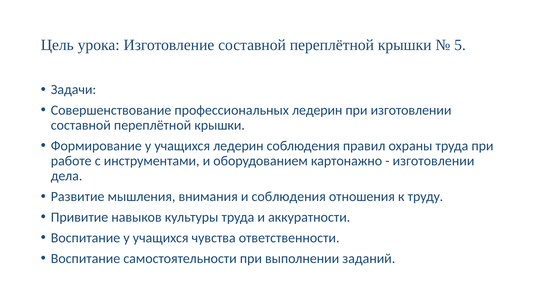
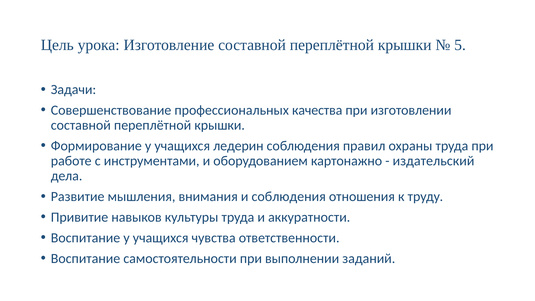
профессиональных ледерин: ледерин -> качества
изготовлении at (434, 161): изготовлении -> издательский
